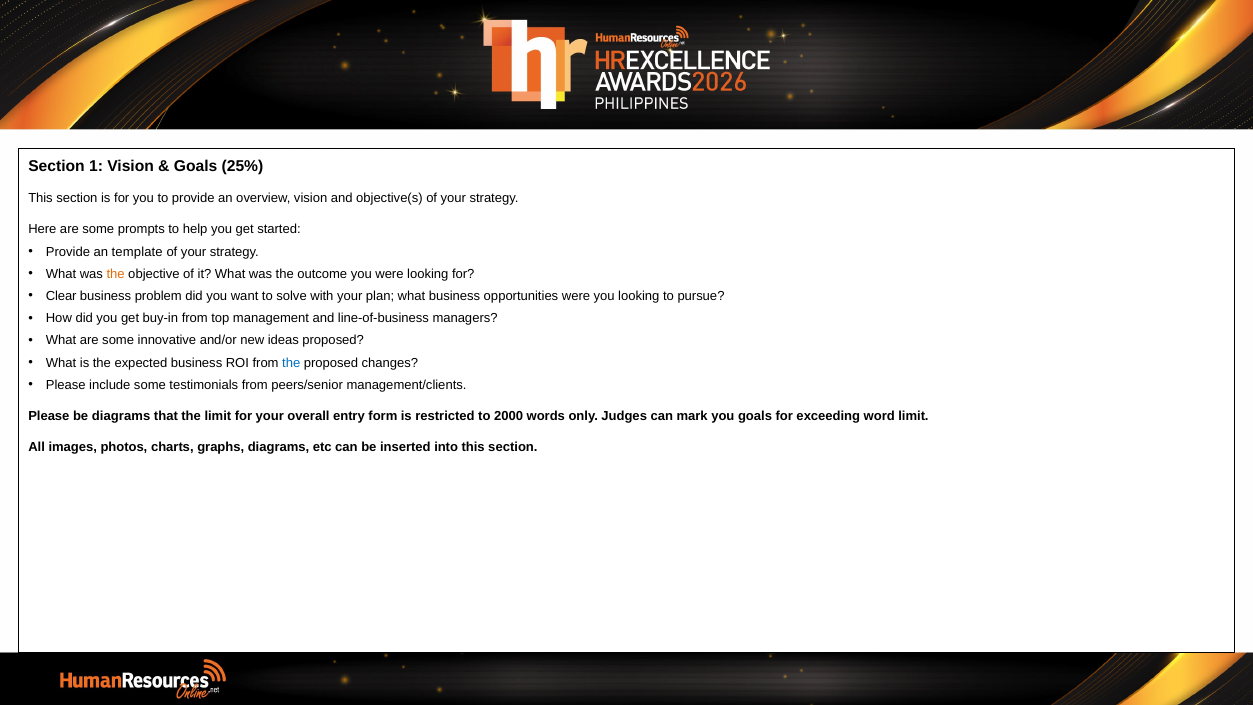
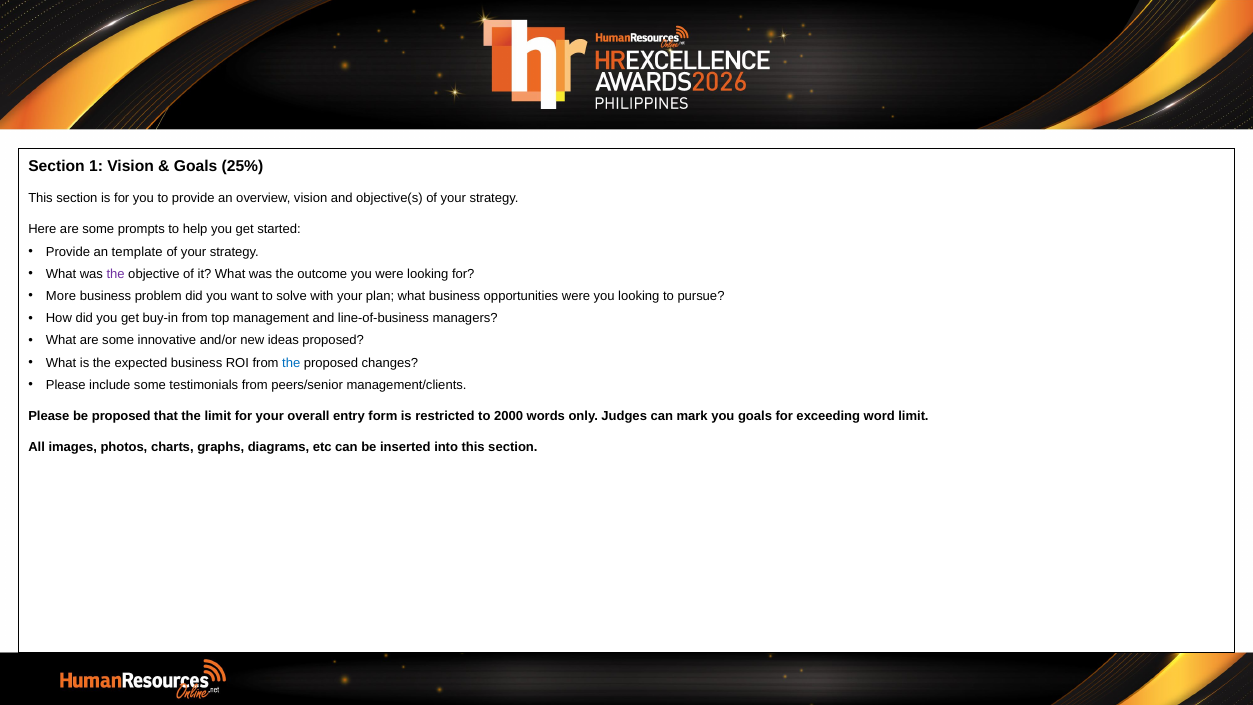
the at (116, 274) colour: orange -> purple
Clear: Clear -> More
be diagrams: diagrams -> proposed
